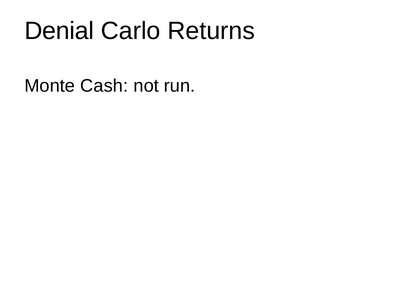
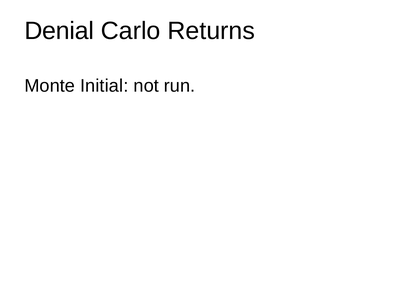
Cash: Cash -> Initial
